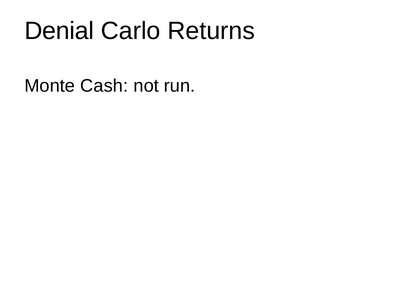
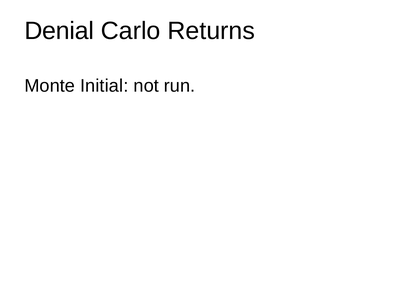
Cash: Cash -> Initial
